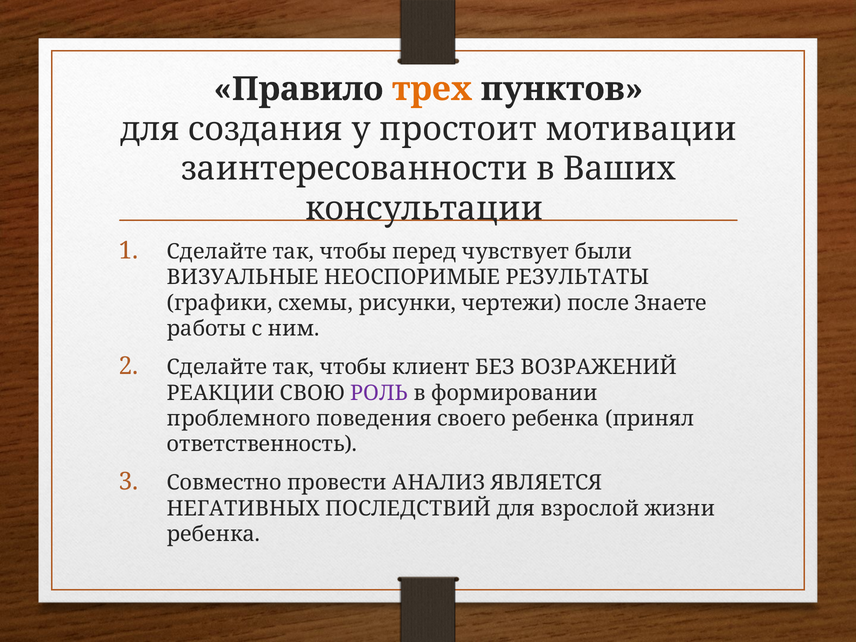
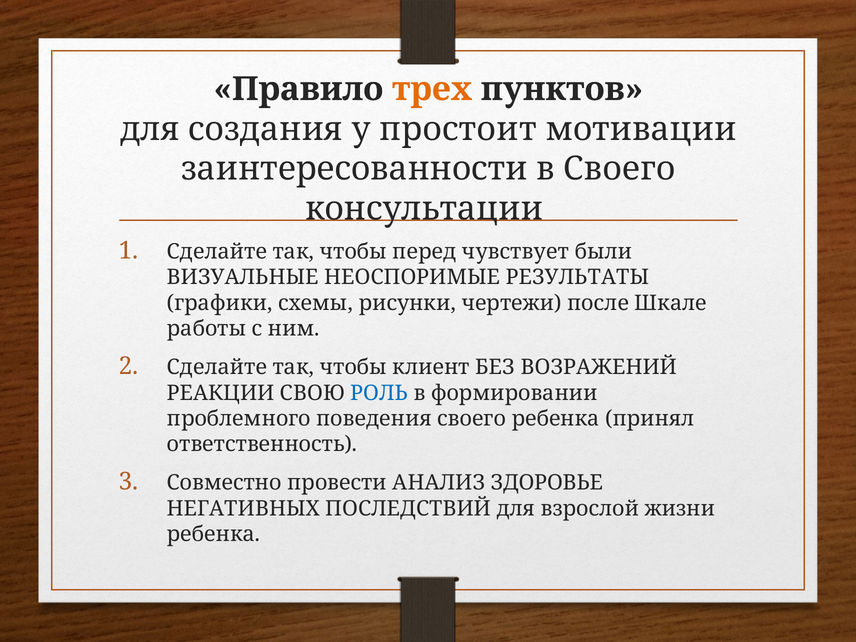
в Ваших: Ваших -> Своего
Знаете: Знаете -> Шкале
РОЛЬ colour: purple -> blue
ЯВЛЯЕТСЯ: ЯВЛЯЕТСЯ -> ЗДОРОВЬЕ
